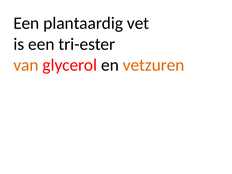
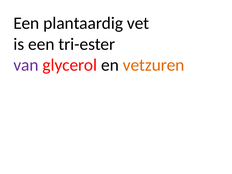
van colour: orange -> purple
